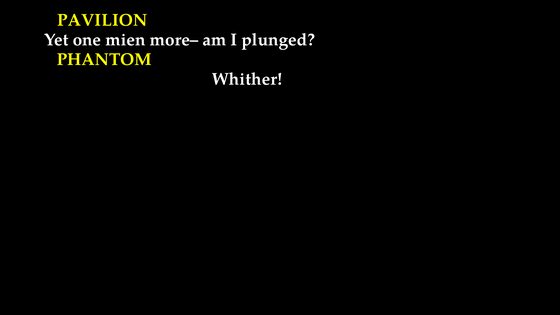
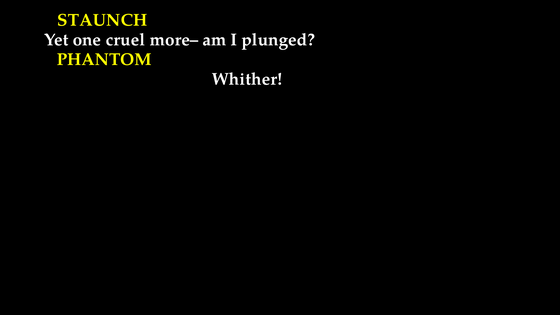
PAVILION: PAVILION -> STAUNCH
mien: mien -> cruel
